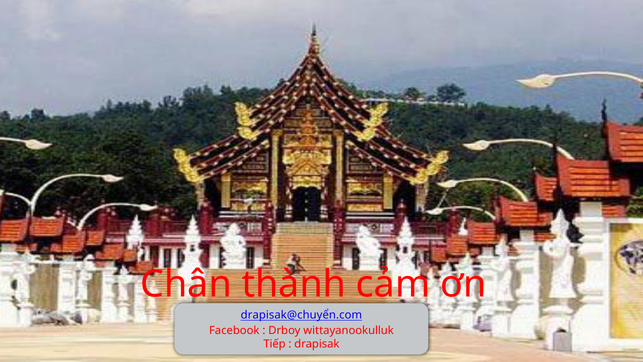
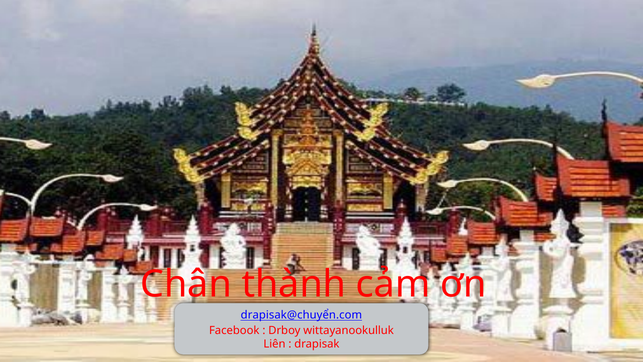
Tiếp: Tiếp -> Liên
